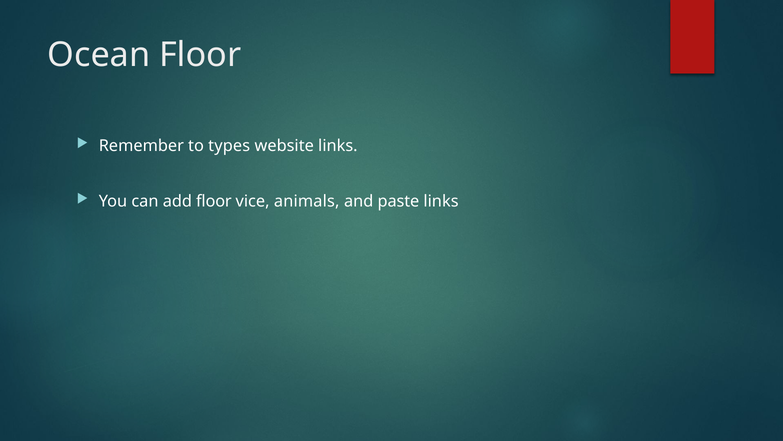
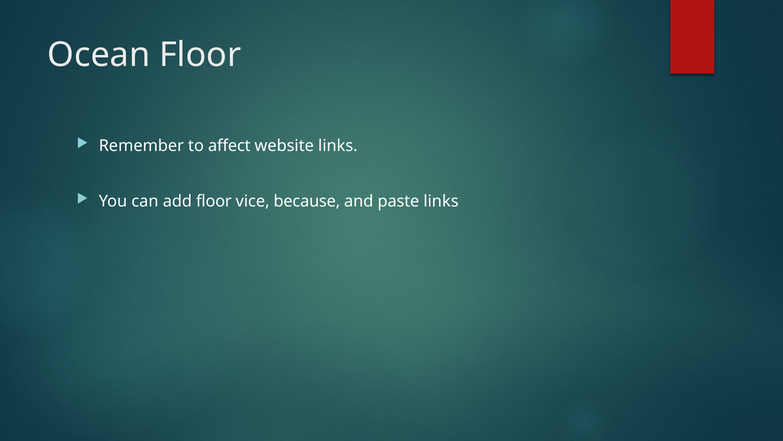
types: types -> affect
animals: animals -> because
